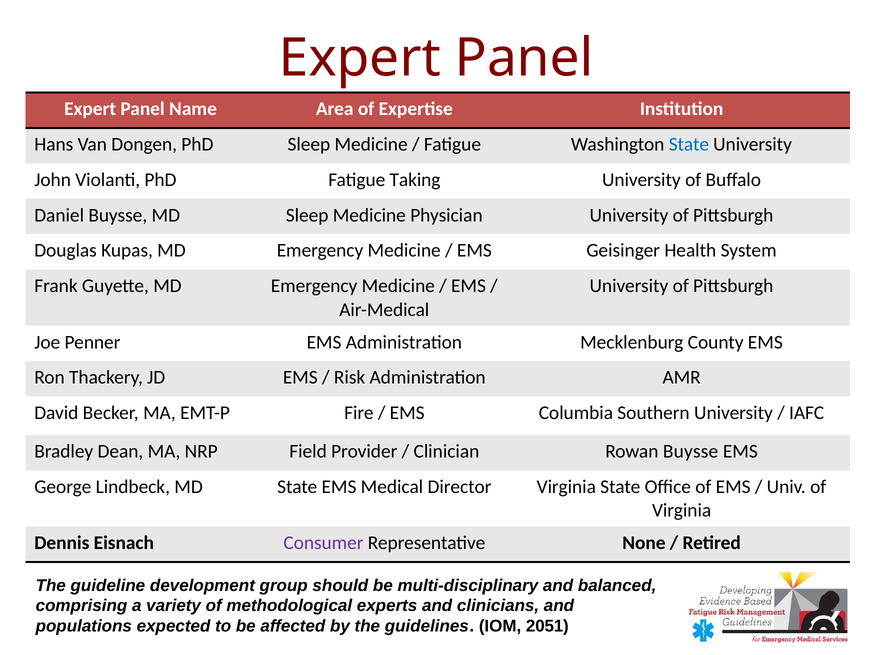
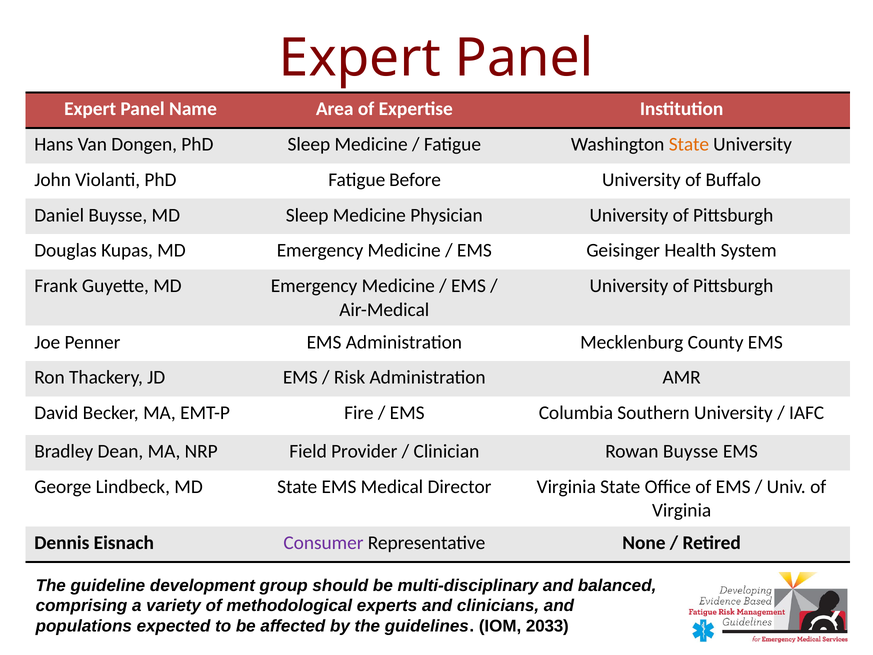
State at (689, 144) colour: blue -> orange
Taking: Taking -> Before
2051: 2051 -> 2033
